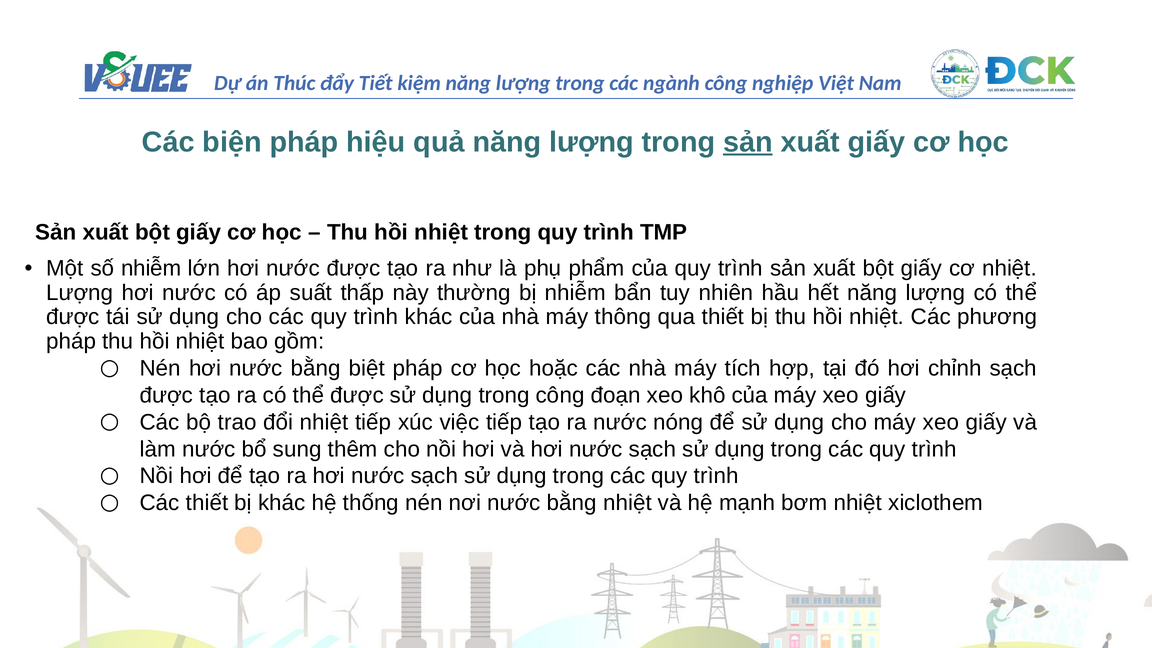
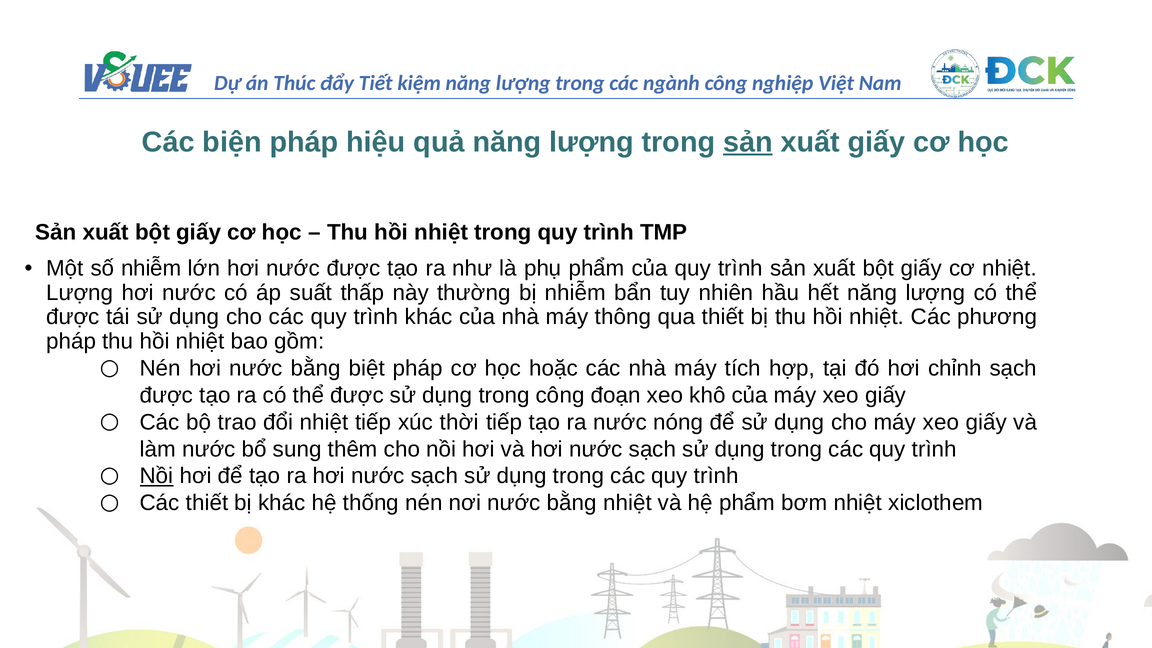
việc: việc -> thời
Nồi at (157, 476) underline: none -> present
hệ mạnh: mạnh -> phẩm
